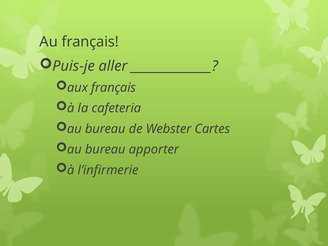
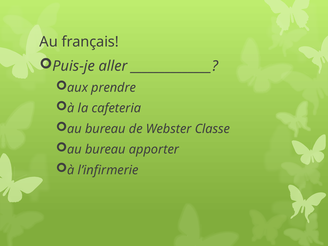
aux français: français -> prendre
Cartes: Cartes -> Classe
